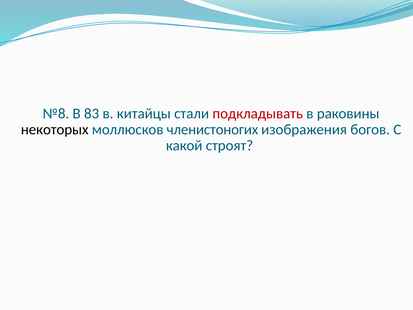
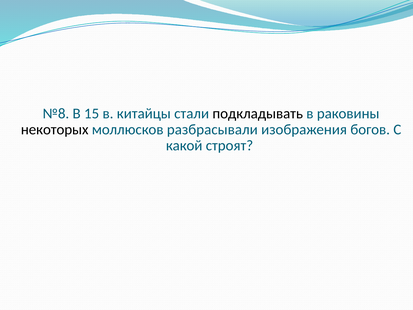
83: 83 -> 15
подкладывать colour: red -> black
членистоногих: членистоногих -> разбрасывали
